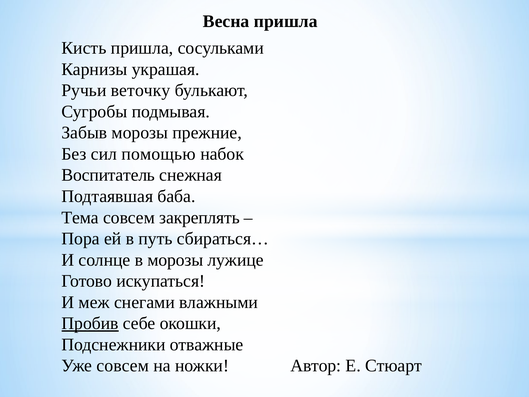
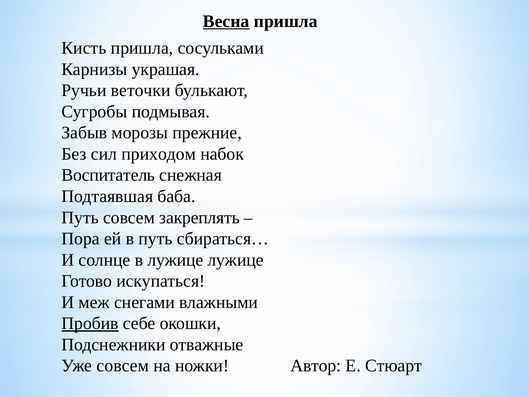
Весна underline: none -> present
веточку: веточку -> веточки
помощью: помощью -> приходом
Тема at (80, 217): Тема -> Путь
в морозы: морозы -> лужице
